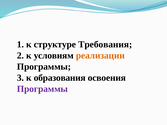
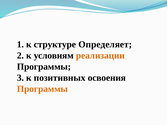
Требования: Требования -> Определяет
образования: образования -> позитивных
Программы at (42, 89) colour: purple -> orange
